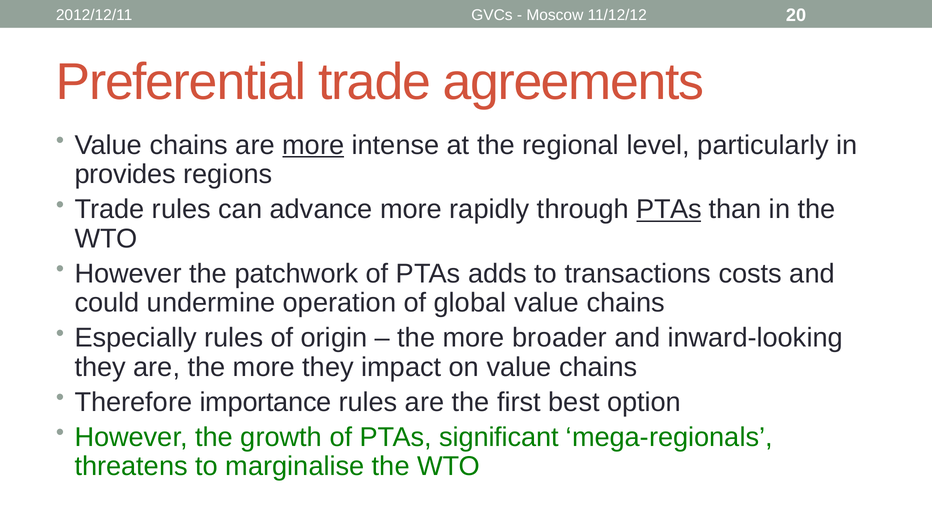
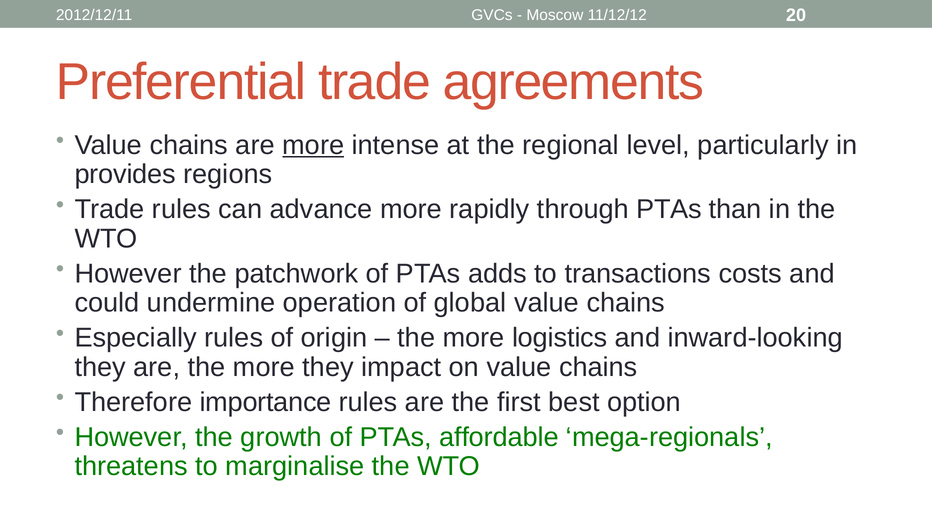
PTAs at (669, 209) underline: present -> none
broader: broader -> logistics
significant: significant -> affordable
